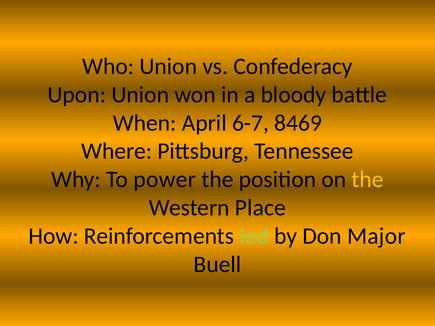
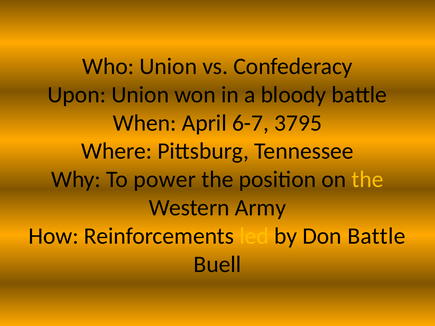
8469: 8469 -> 3795
Place: Place -> Army
led colour: light green -> yellow
Don Major: Major -> Battle
